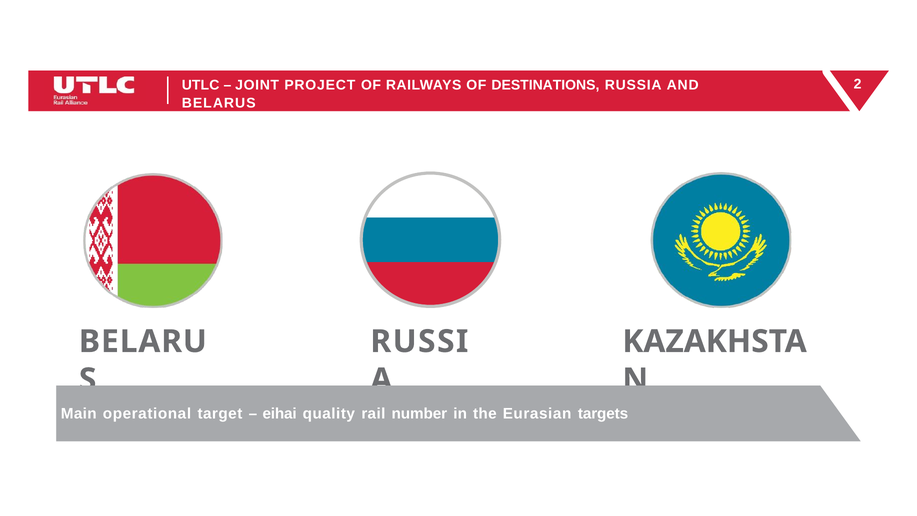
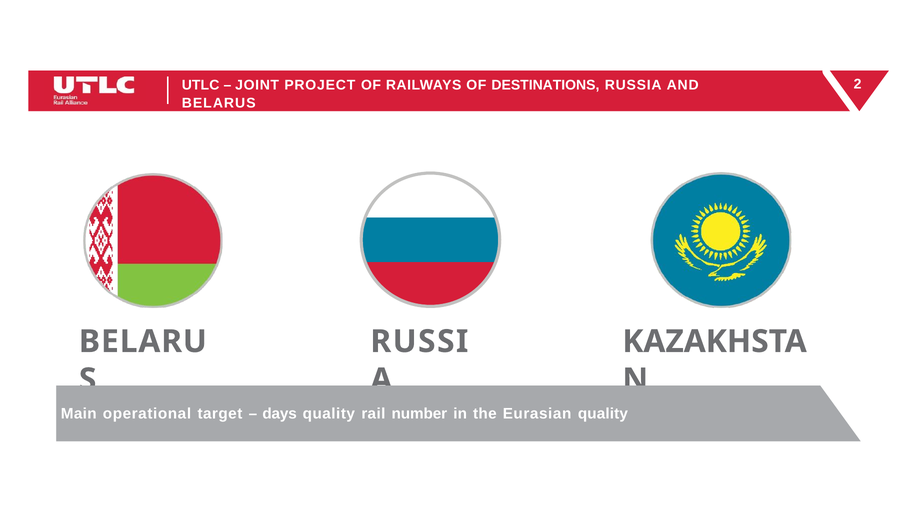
eihai: eihai -> days
Eurasian targets: targets -> quality
